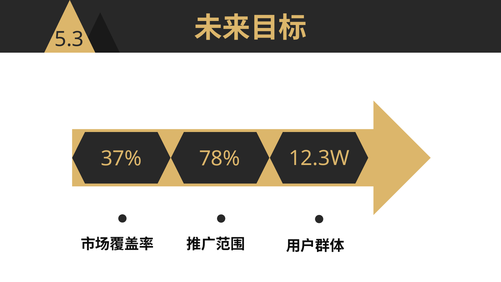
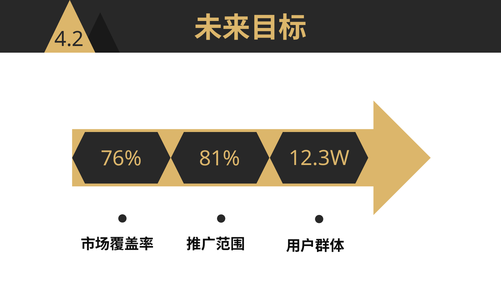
5.3: 5.3 -> 4.2
37%: 37% -> 76%
78%: 78% -> 81%
